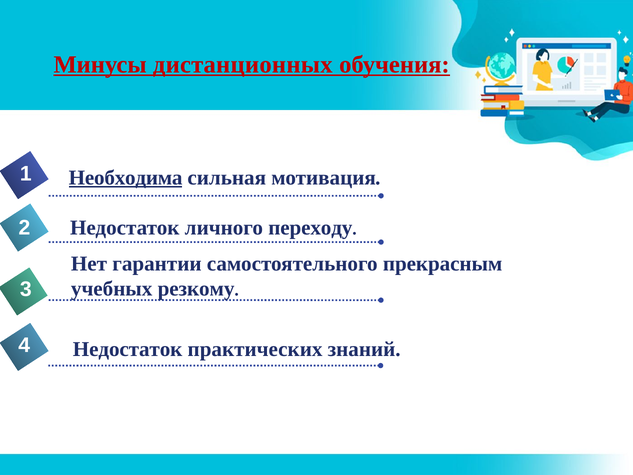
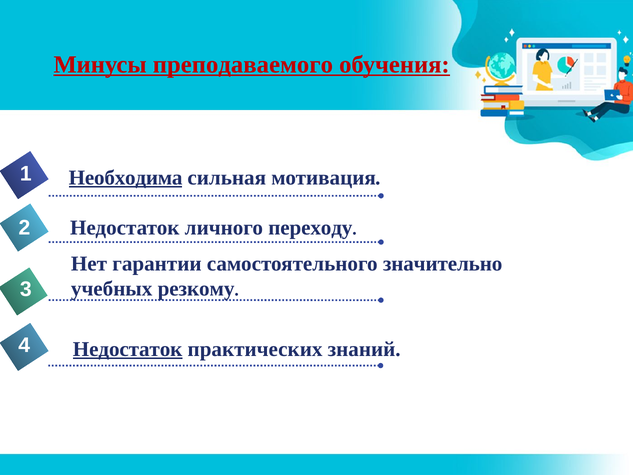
дистанционных: дистанционных -> преподаваемого
прекрасным: прекрасным -> значительно
Недостаток at (128, 349) underline: none -> present
